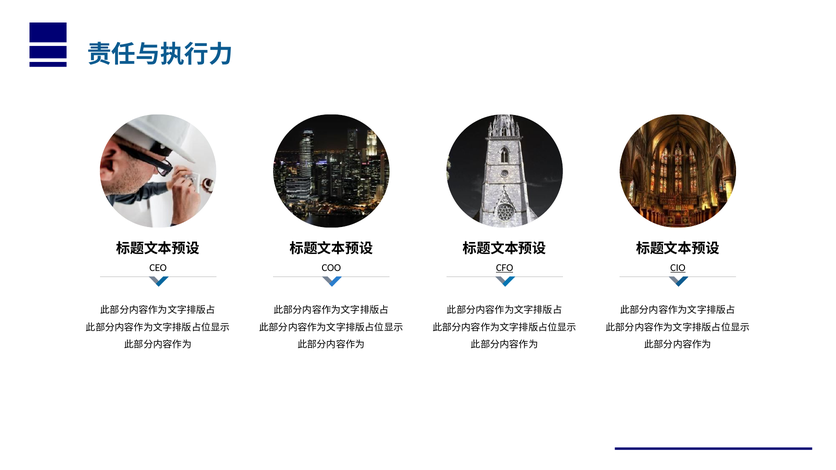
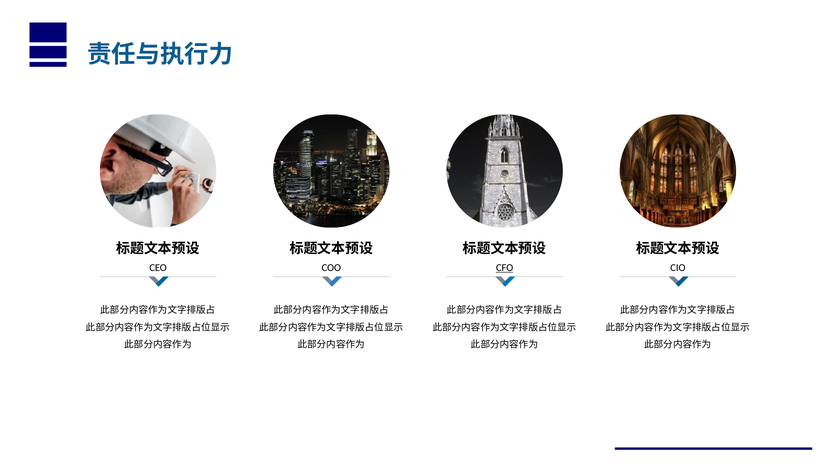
CIO underline: present -> none
